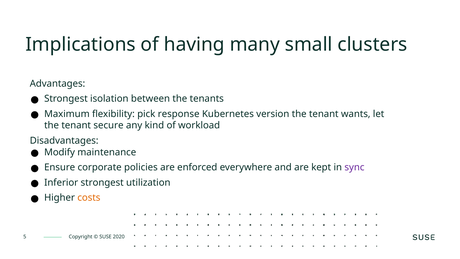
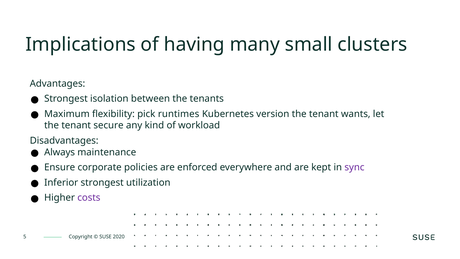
response: response -> runtimes
Modify: Modify -> Always
costs colour: orange -> purple
